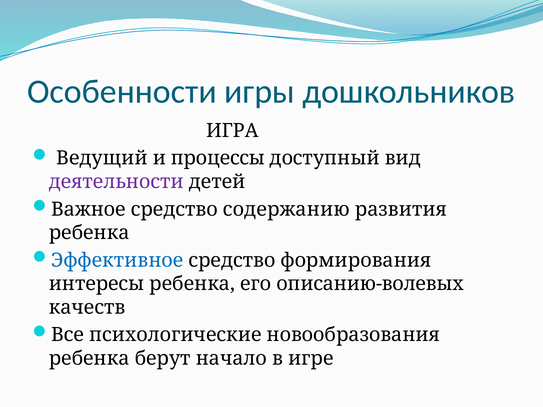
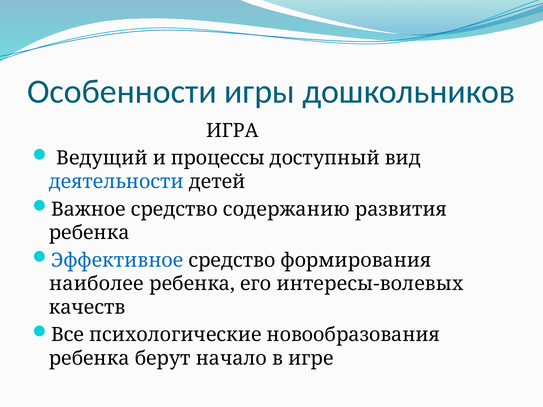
деятельности colour: purple -> blue
интересы: интересы -> наиболее
описанию-волевых: описанию-волевых -> интересы-волевых
